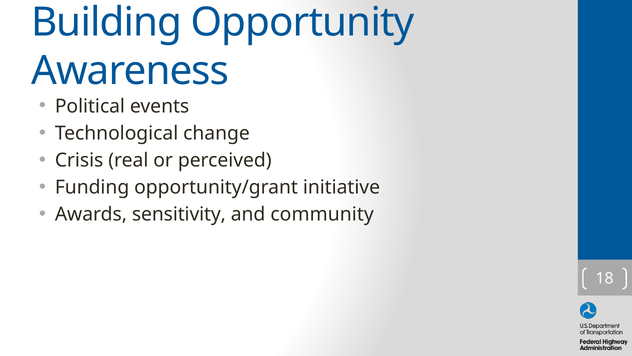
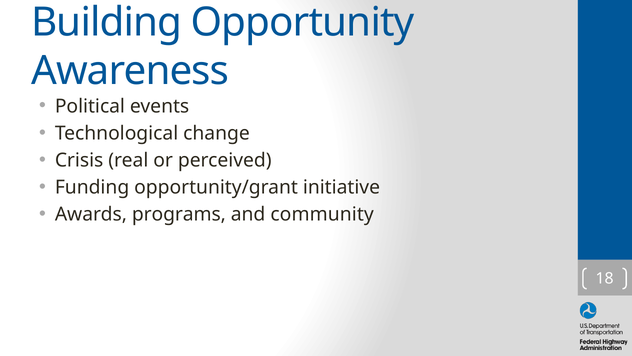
sensitivity: sensitivity -> programs
